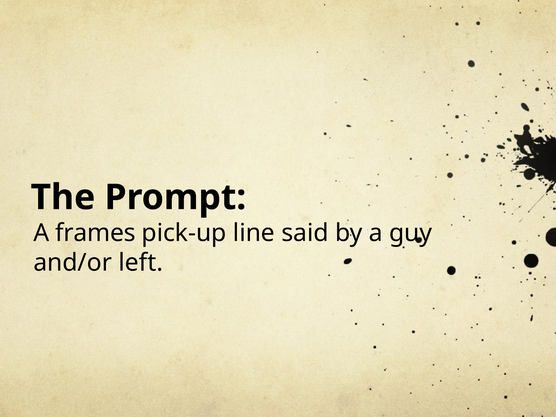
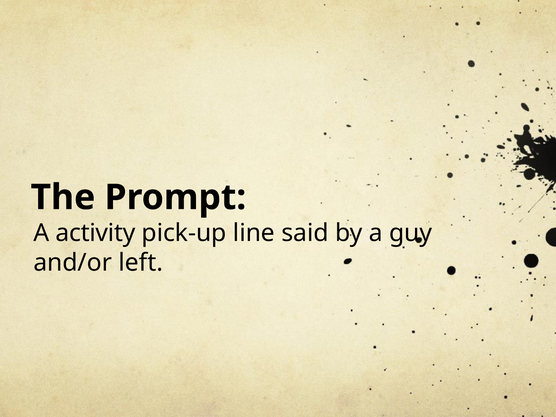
frames: frames -> activity
